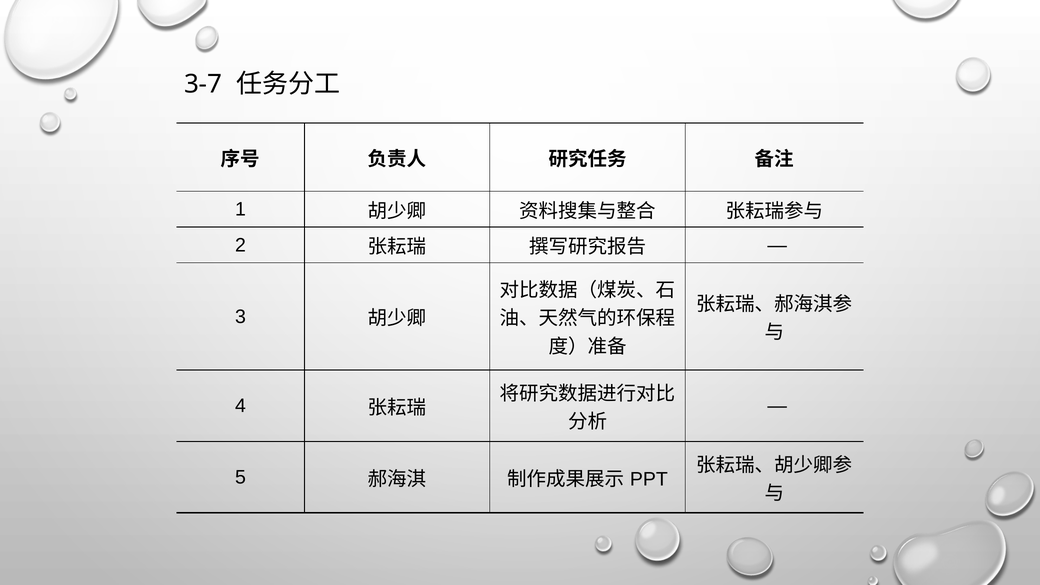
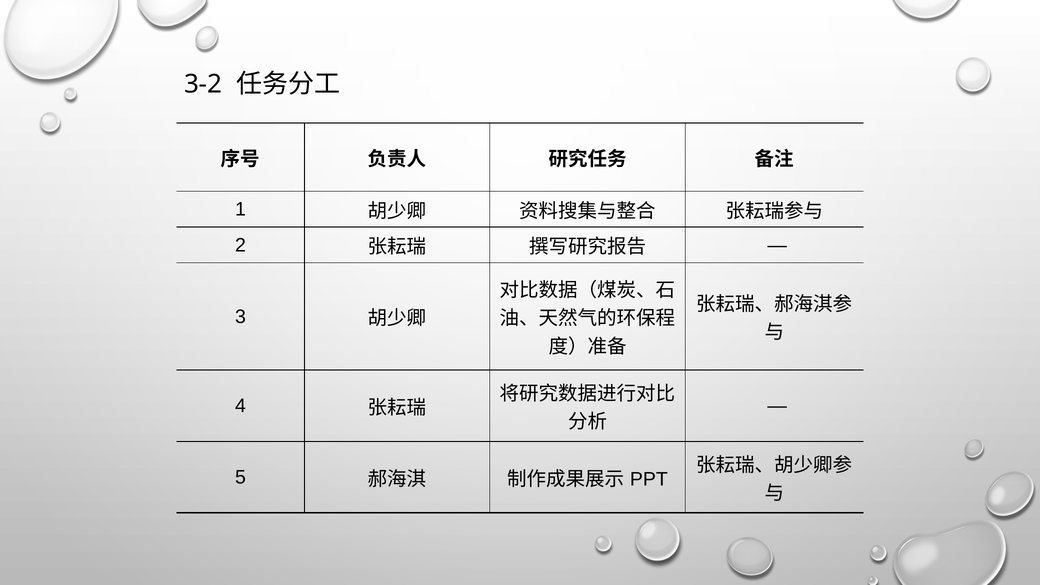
3-7: 3-7 -> 3-2
